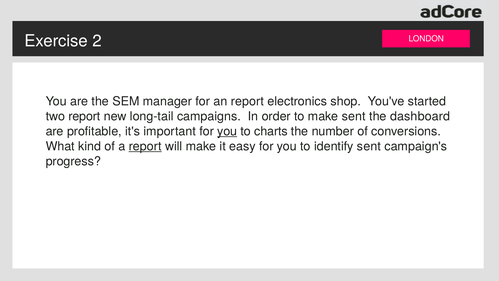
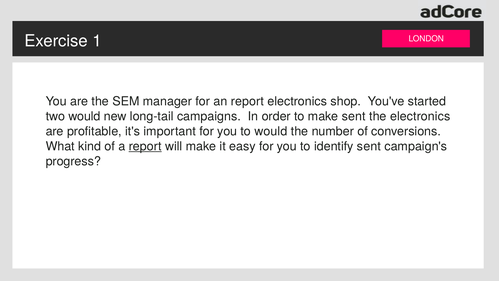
2: 2 -> 1
two report: report -> would
the dashboard: dashboard -> electronics
you at (227, 131) underline: present -> none
to charts: charts -> would
